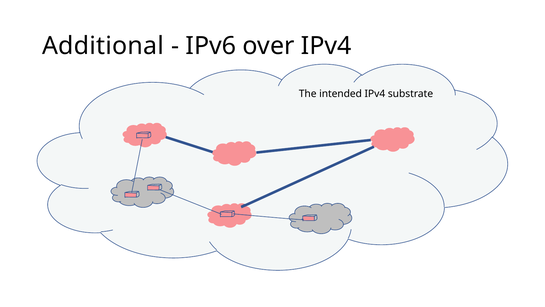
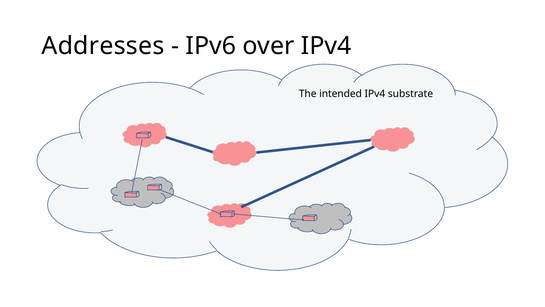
Additional: Additional -> Addresses
